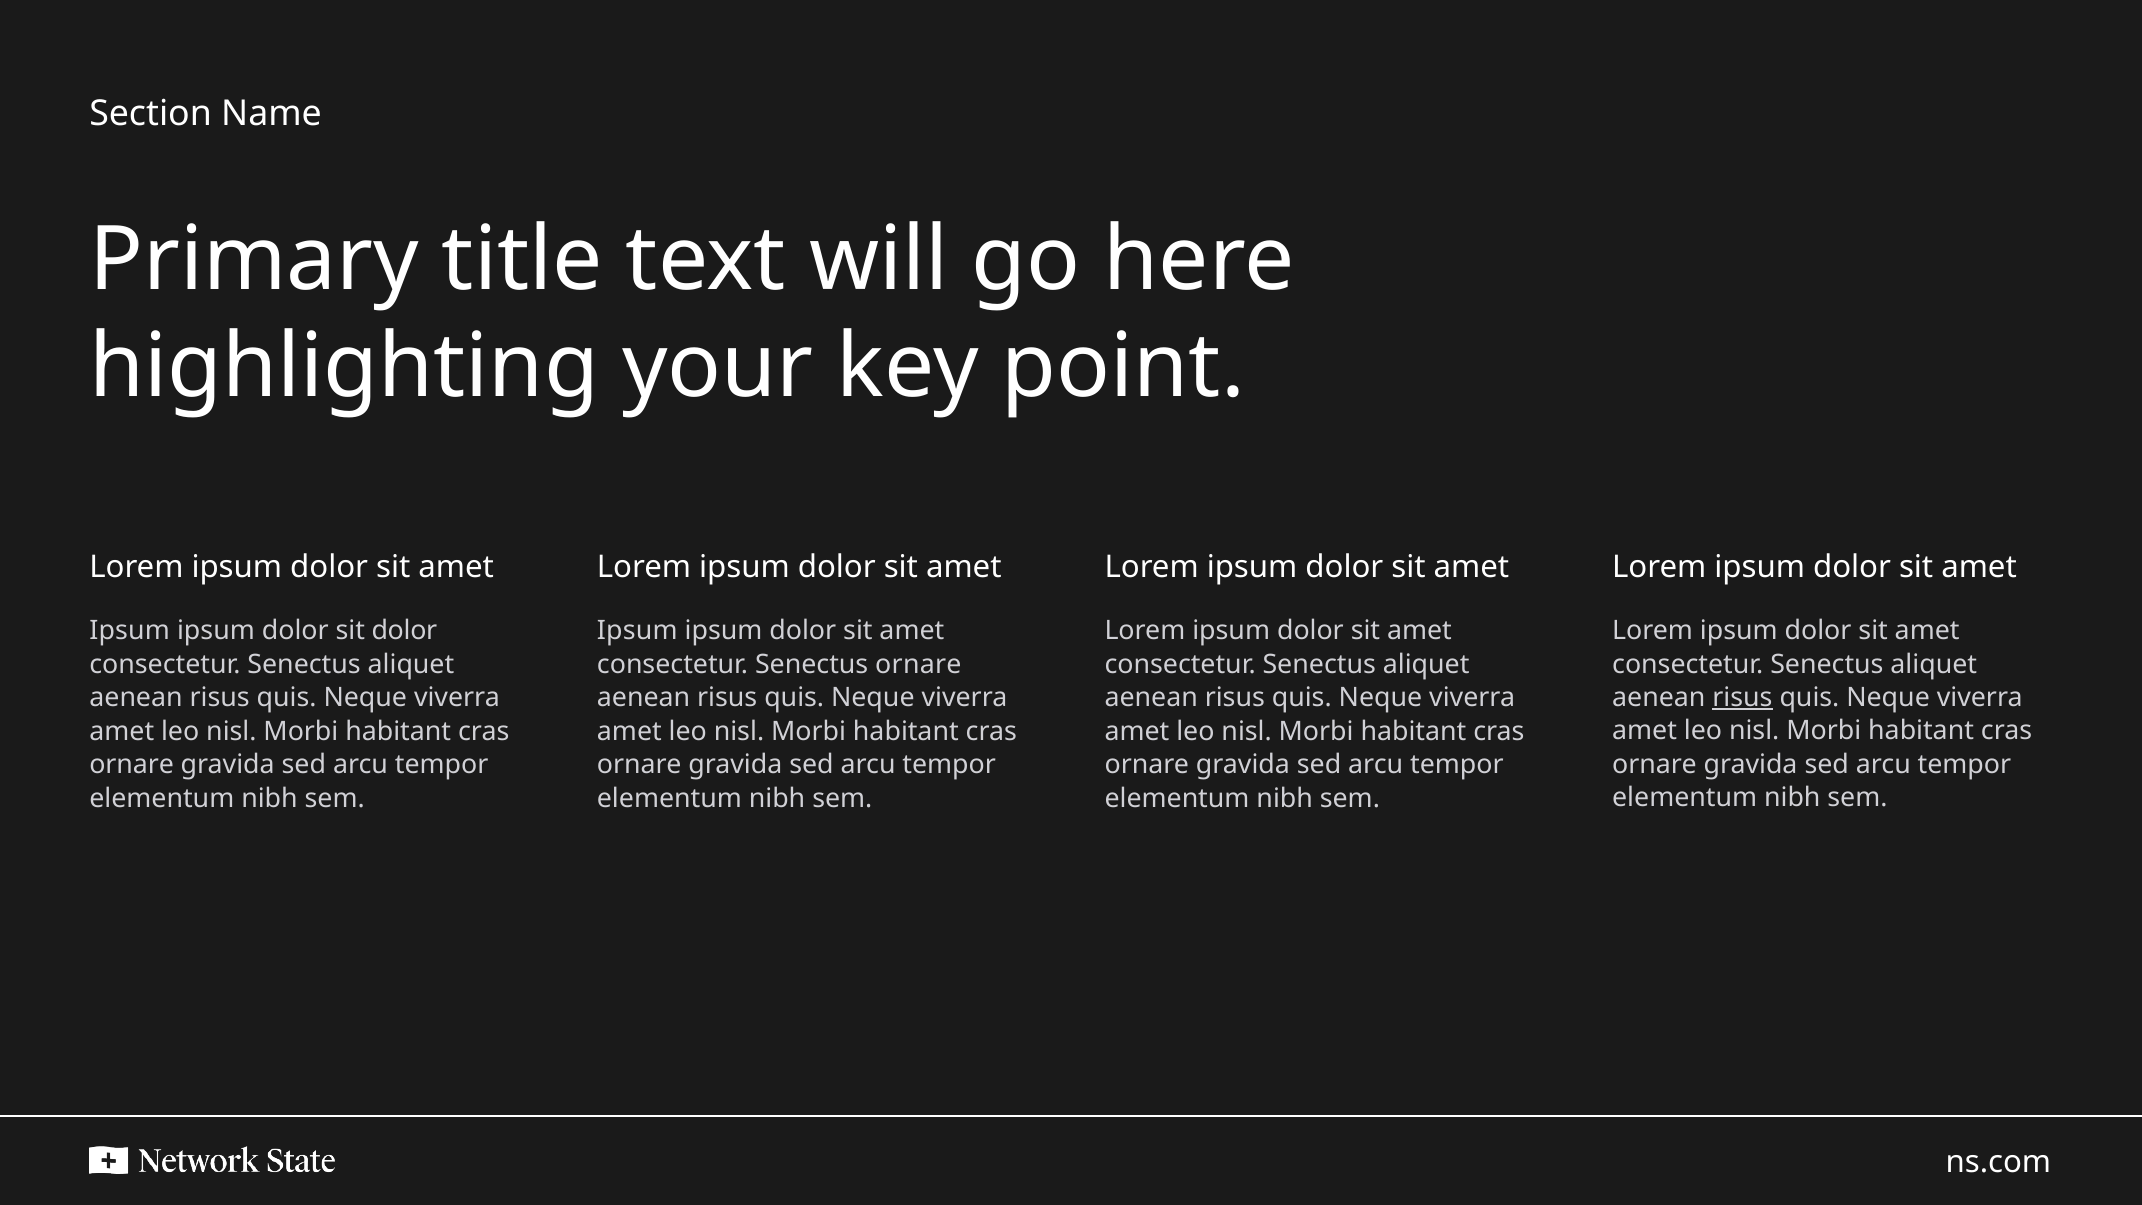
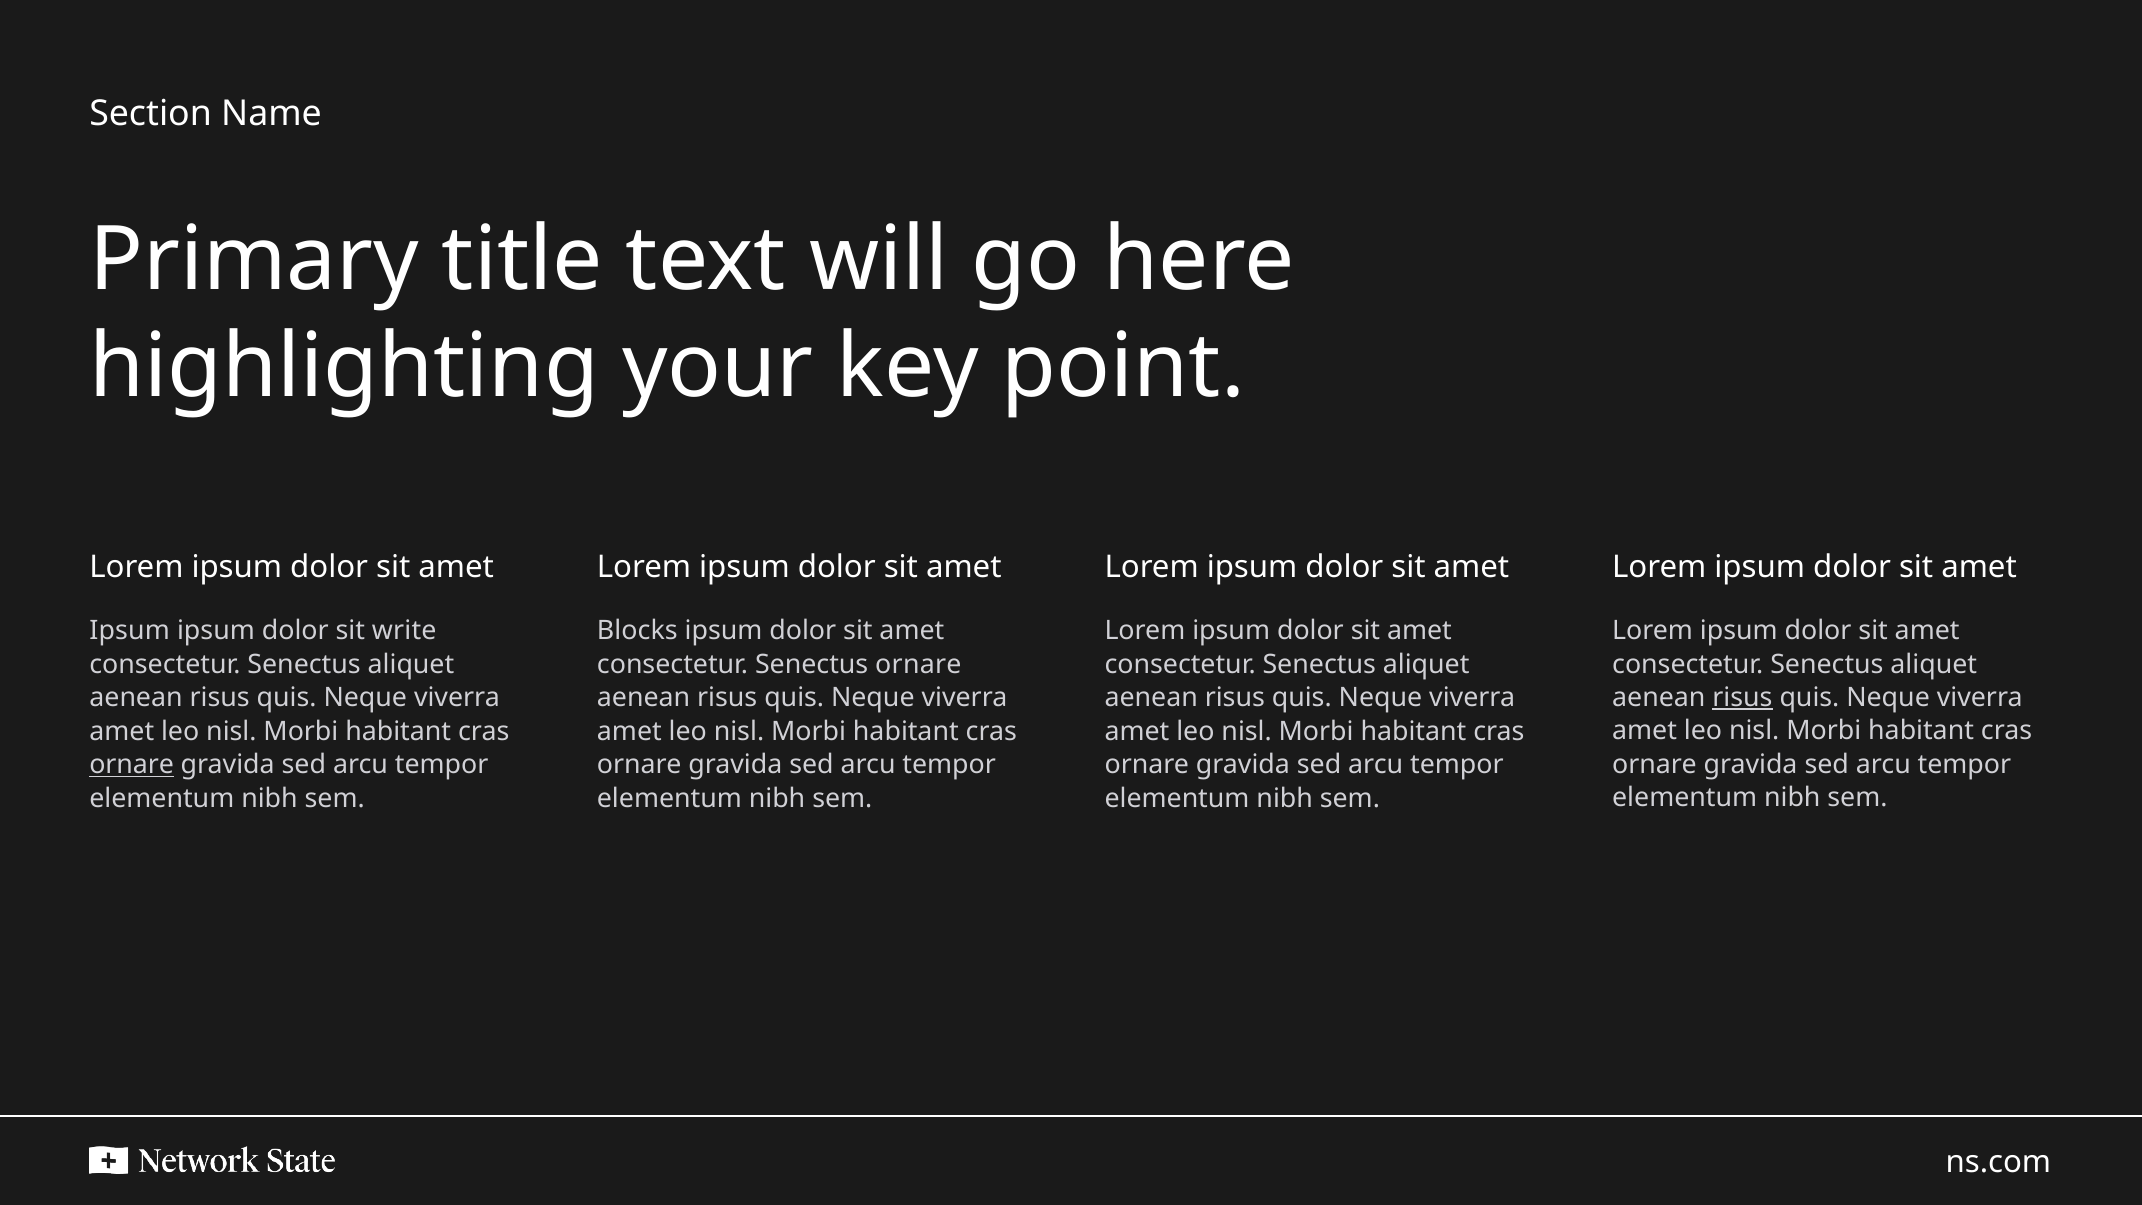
Ipsum at (637, 631): Ipsum -> Blocks
sit dolor: dolor -> write
ornare at (132, 765) underline: none -> present
